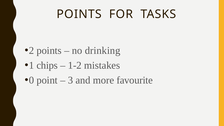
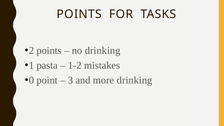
chips: chips -> pasta
more favourite: favourite -> drinking
